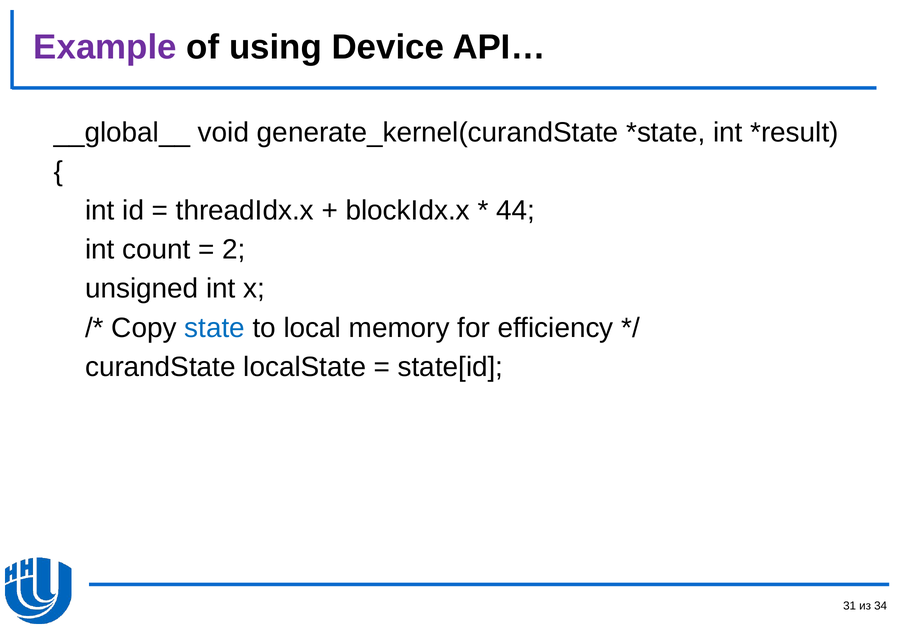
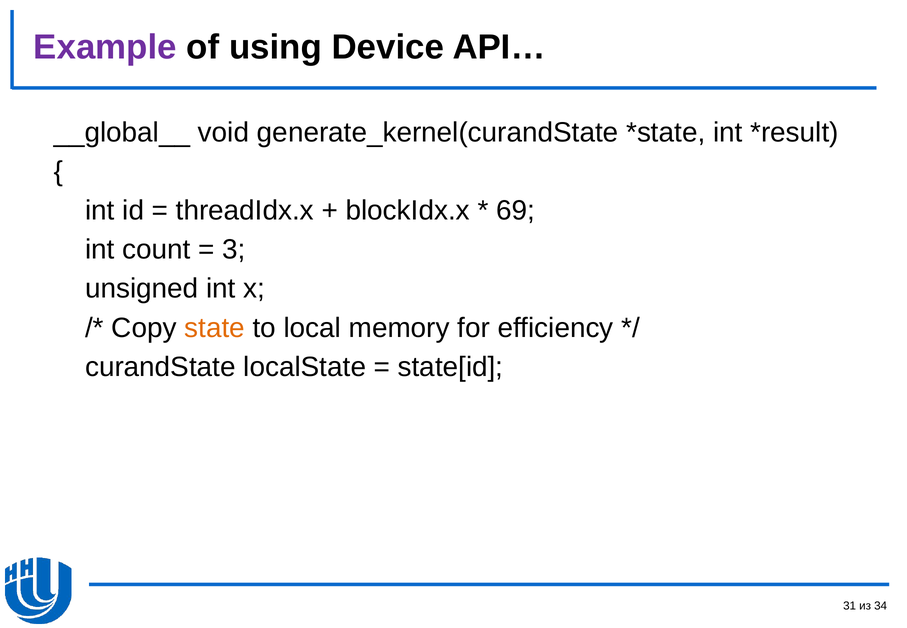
44: 44 -> 69
2: 2 -> 3
state colour: blue -> orange
